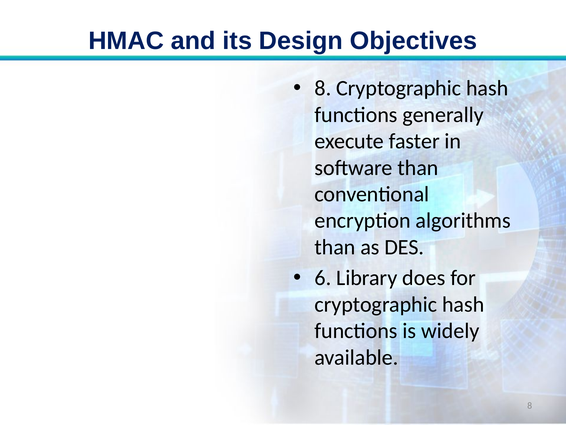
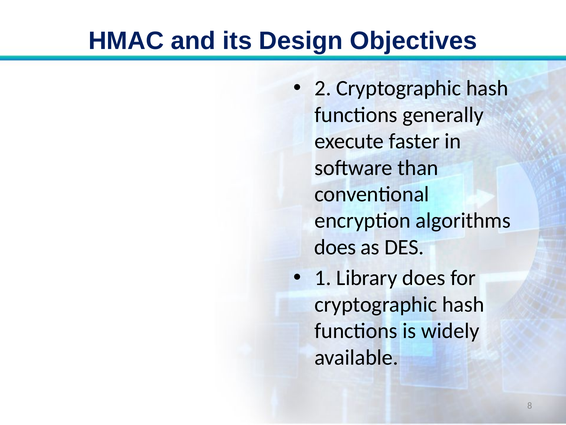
8 at (323, 88): 8 -> 2
than at (335, 247): than -> does
6: 6 -> 1
